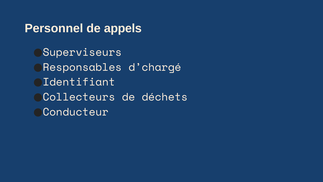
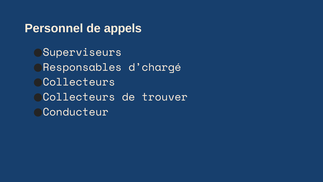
Identifiant at (79, 82): Identifiant -> Collecteurs
déchets: déchets -> trouver
